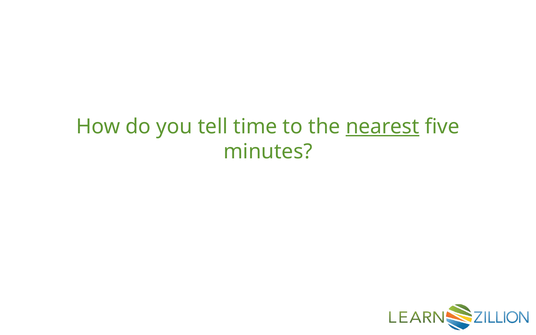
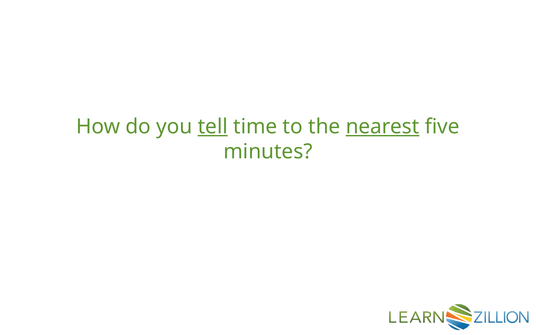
tell underline: none -> present
